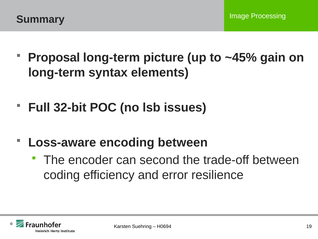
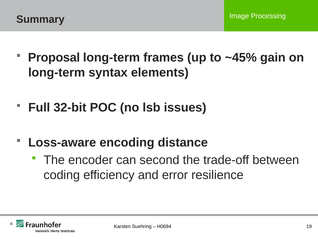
picture: picture -> frames
encoding between: between -> distance
